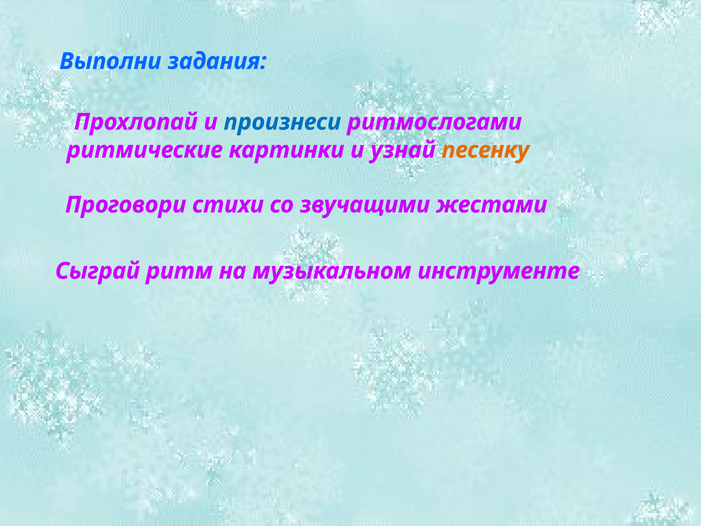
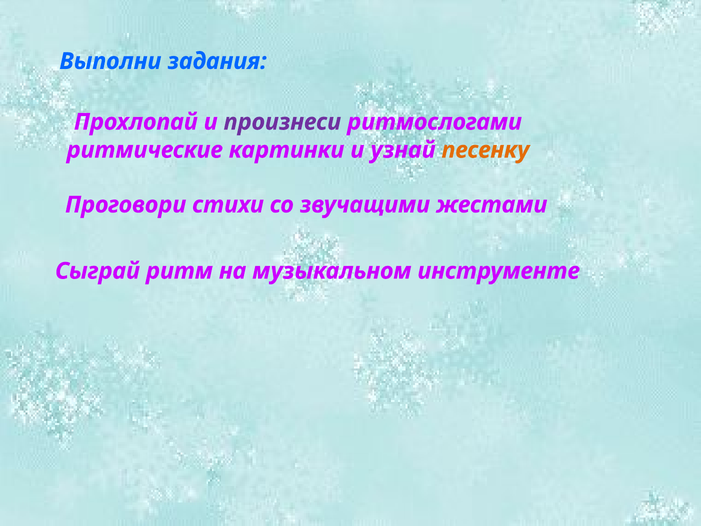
произнеси colour: blue -> purple
